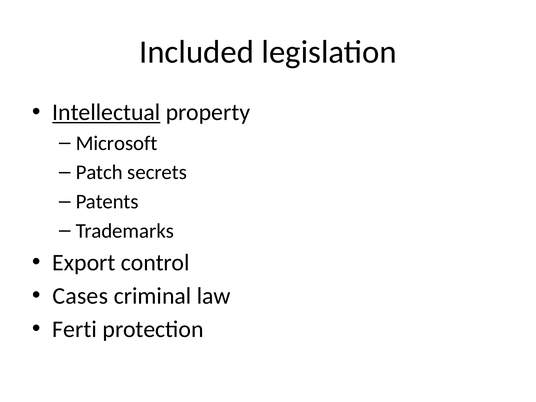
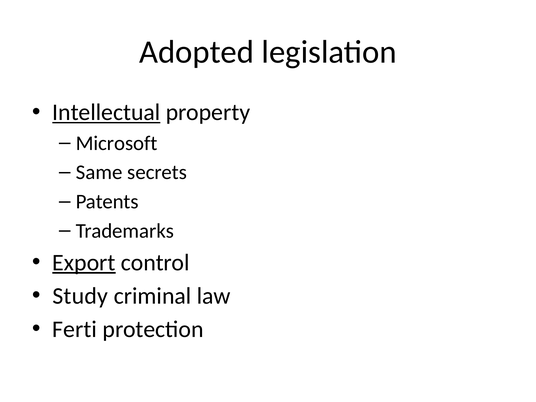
Included: Included -> Adopted
Patch: Patch -> Same
Export underline: none -> present
Cases: Cases -> Study
